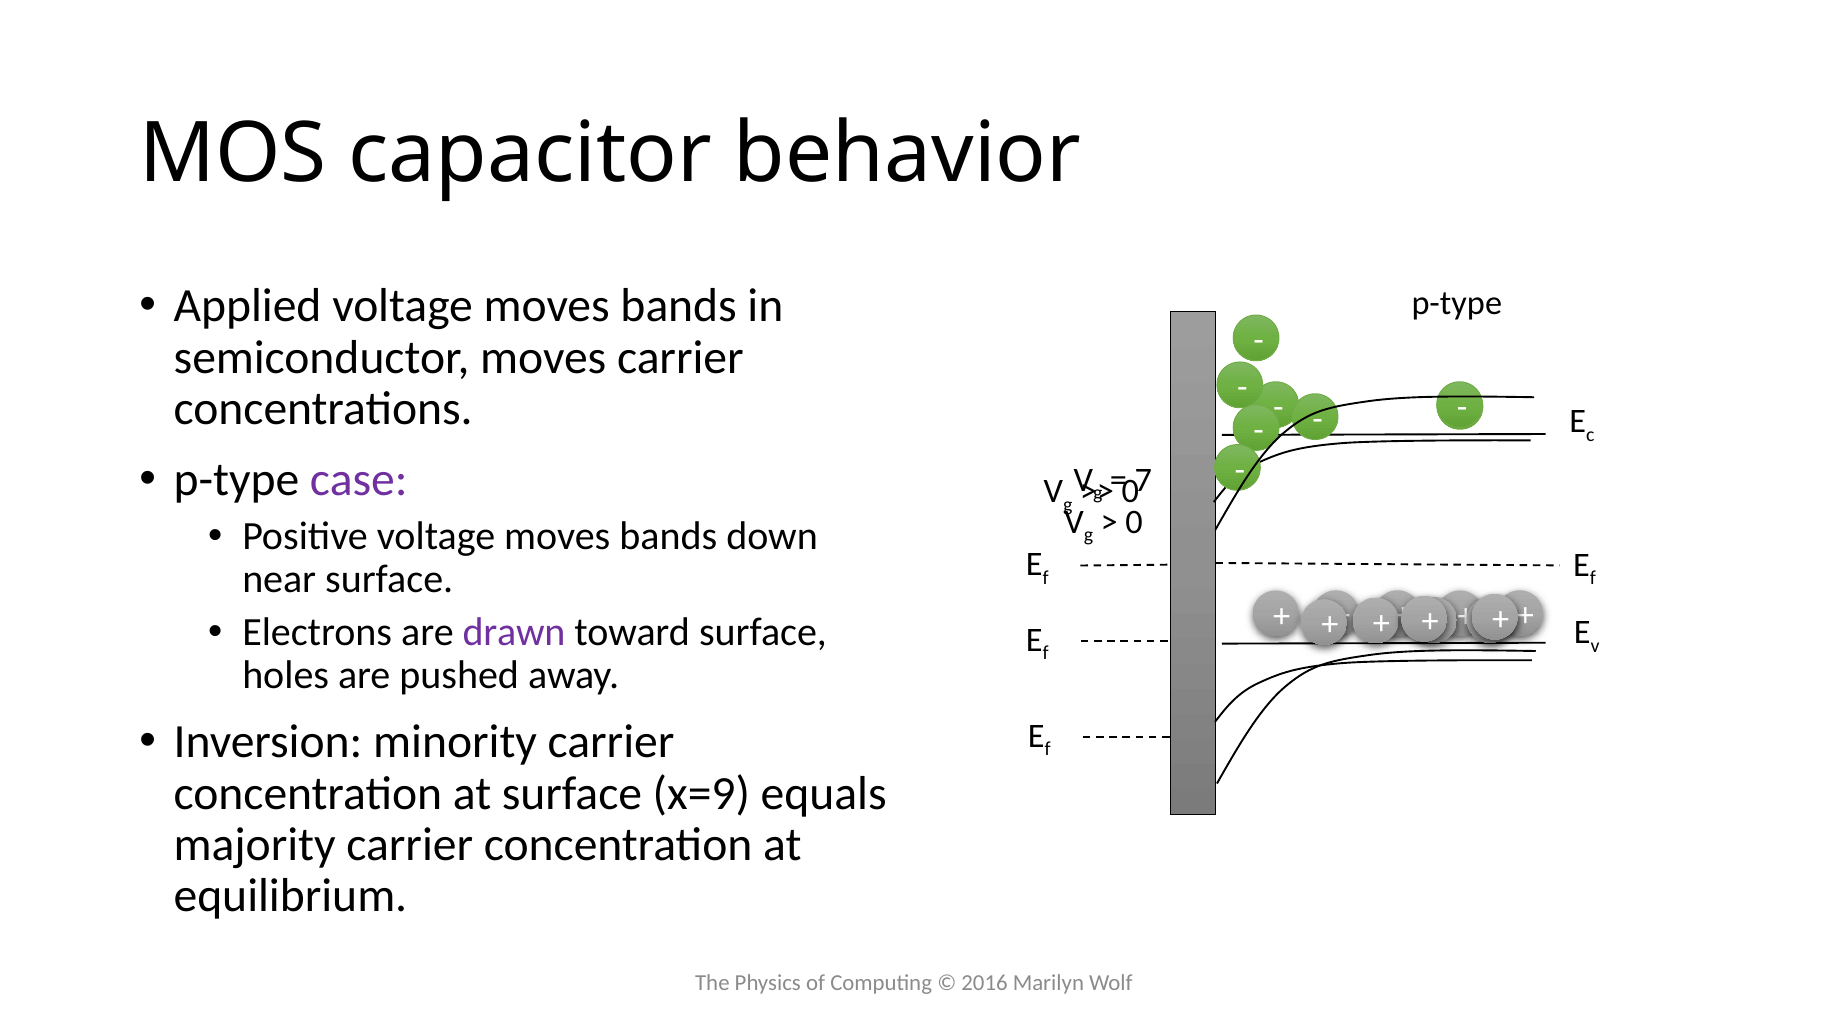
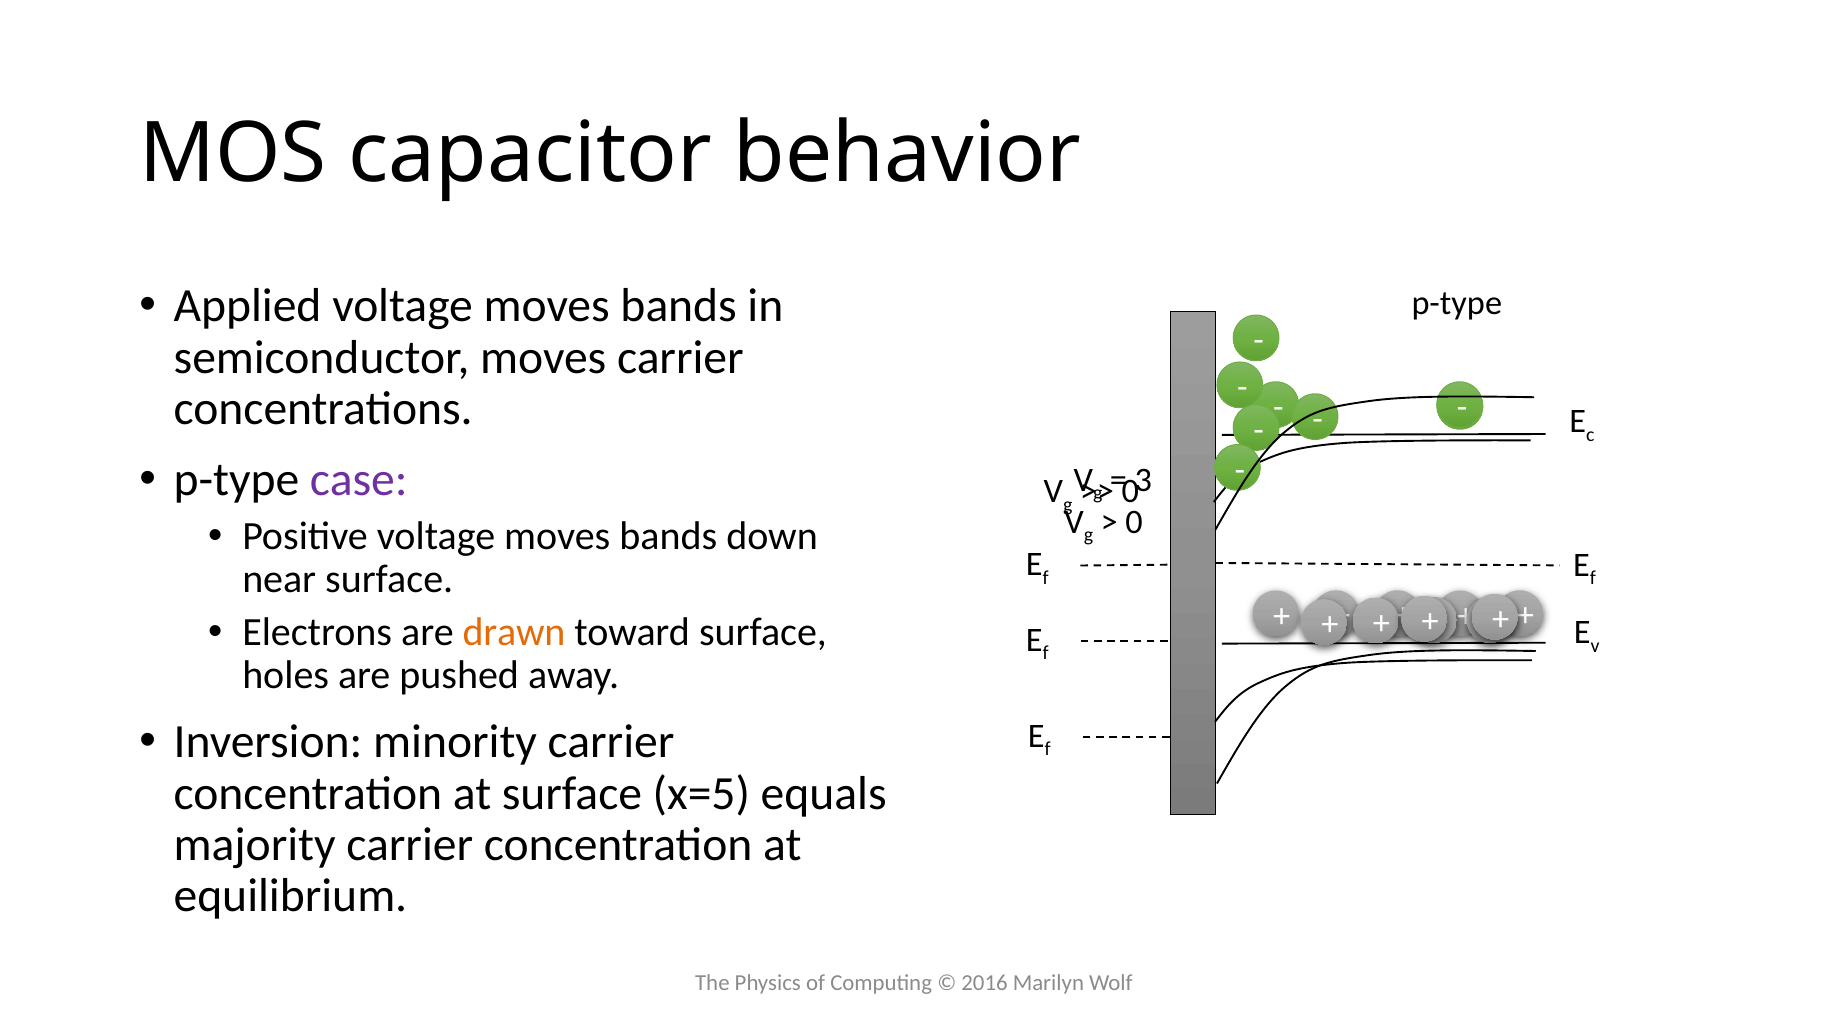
7: 7 -> 3
drawn colour: purple -> orange
x=9: x=9 -> x=5
